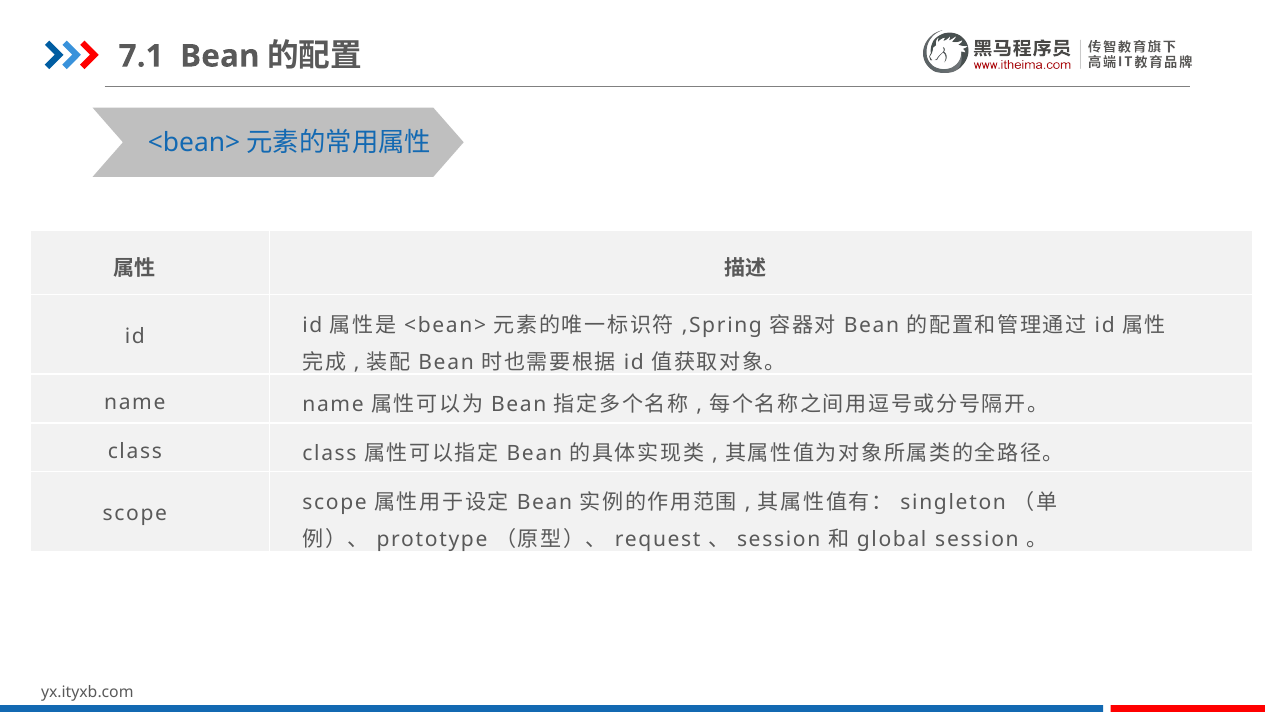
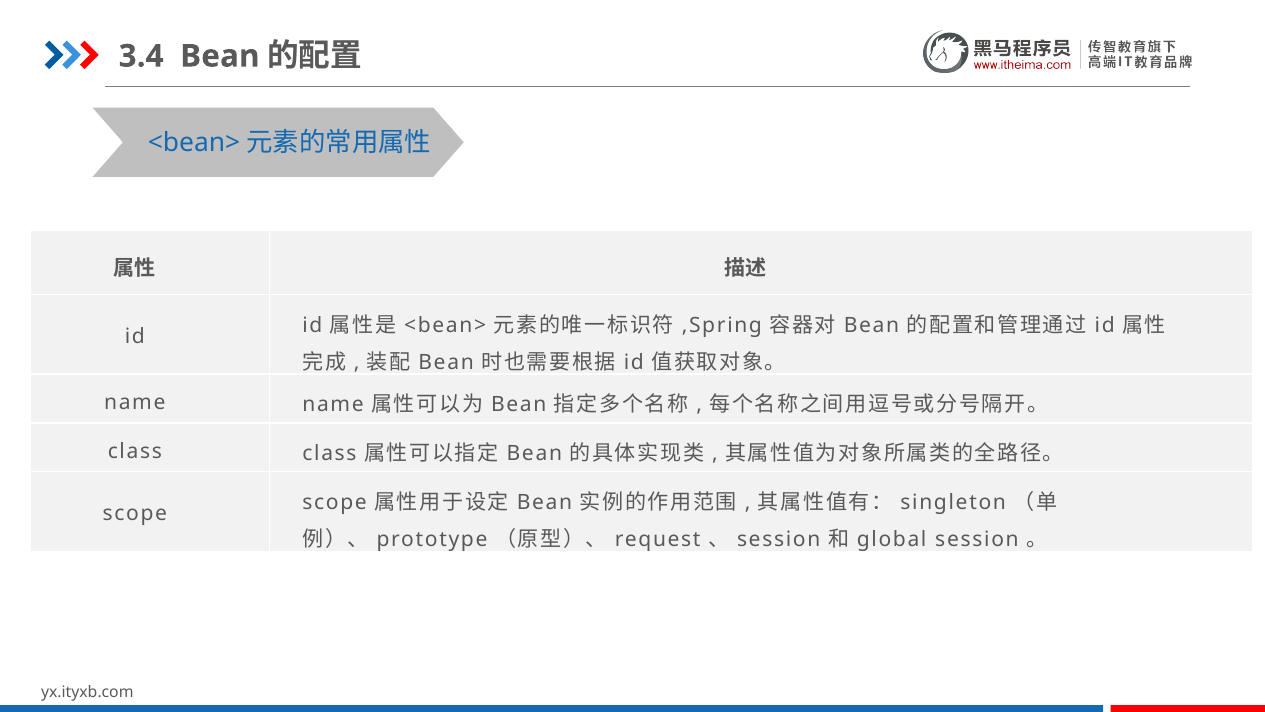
7.1: 7.1 -> 3.4
